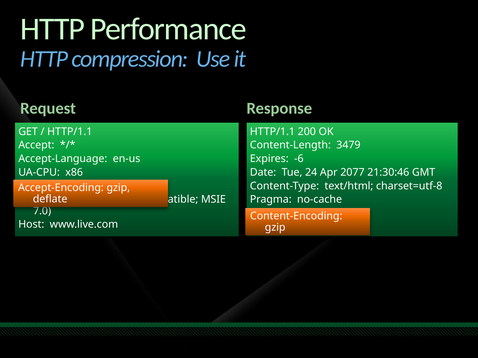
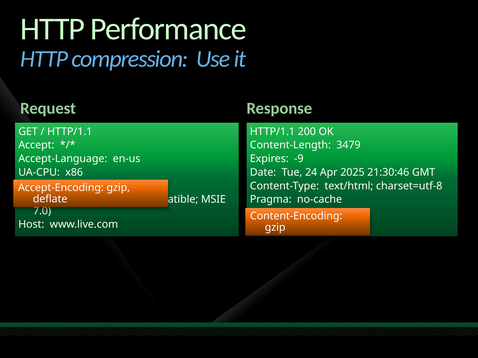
-6: -6 -> -9
2077: 2077 -> 2025
